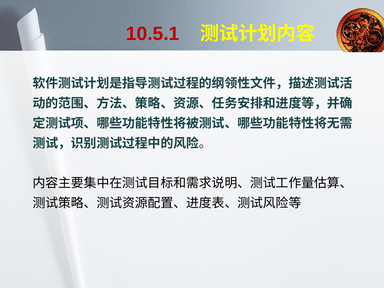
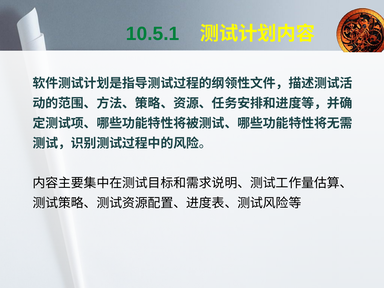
10.5.1 colour: red -> green
